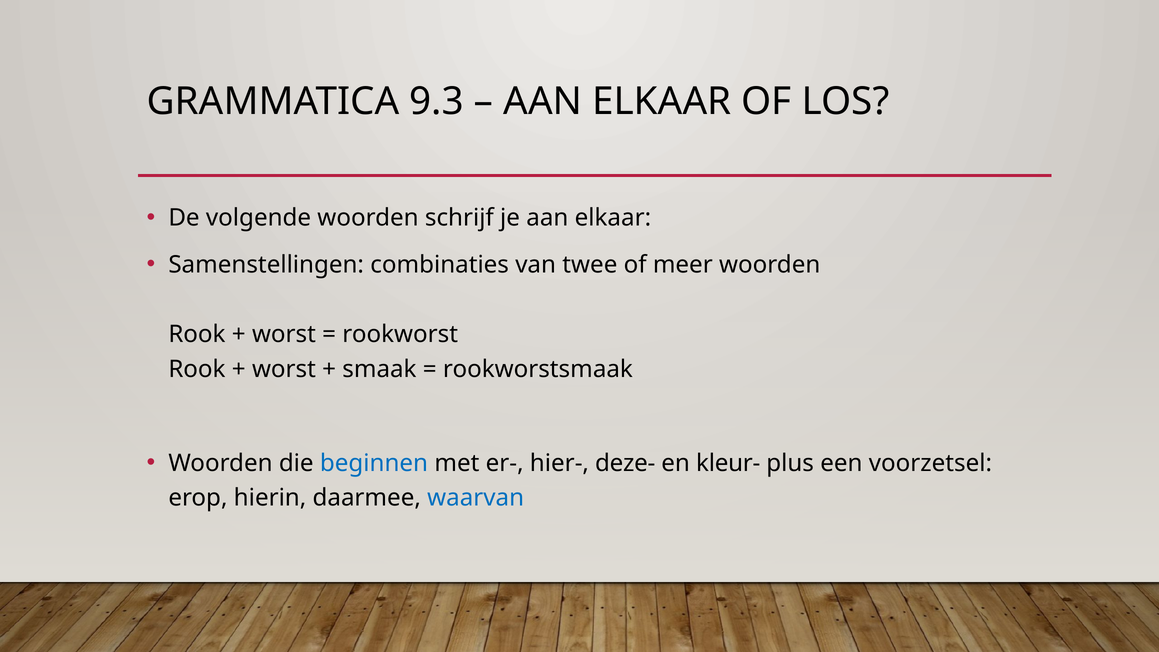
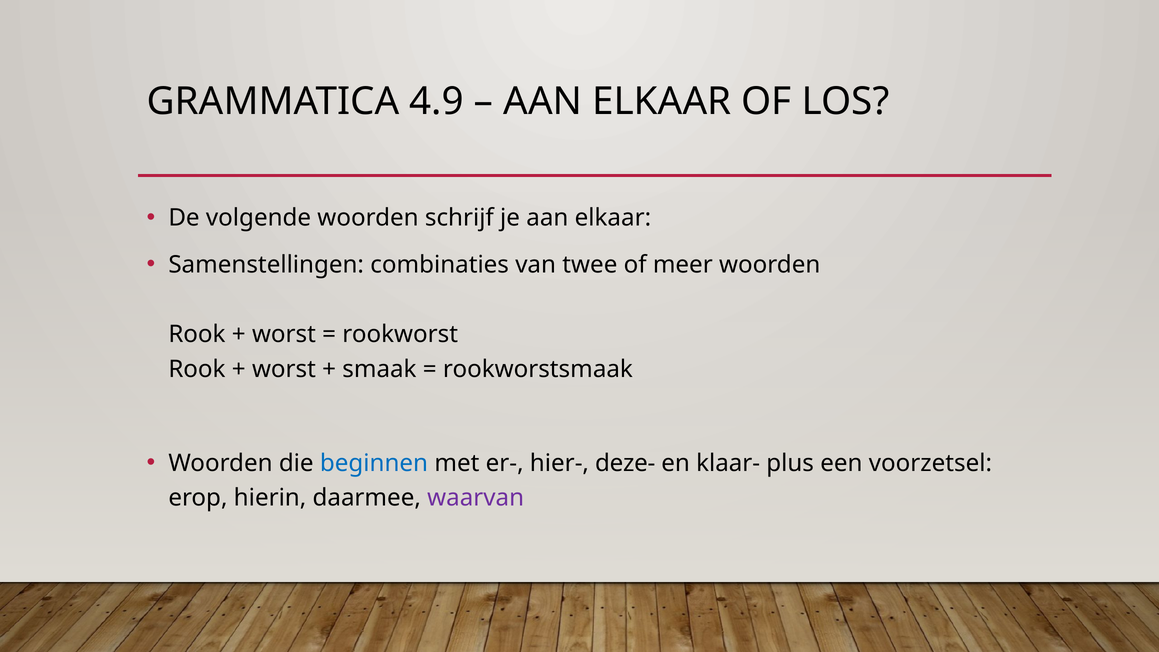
9.3: 9.3 -> 4.9
kleur-: kleur- -> klaar-
waarvan colour: blue -> purple
